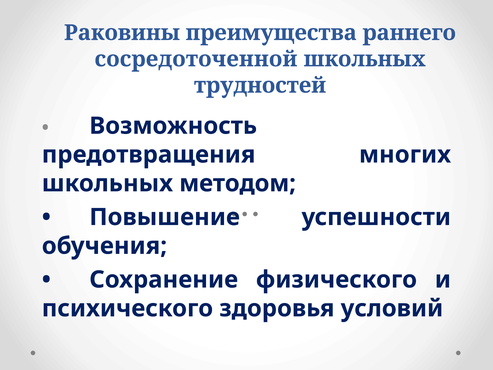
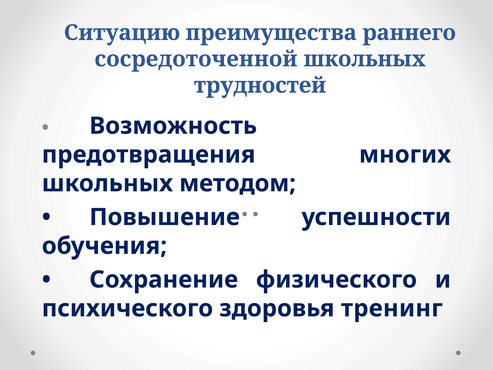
Раковины: Раковины -> Ситуацию
условий: условий -> тренинг
